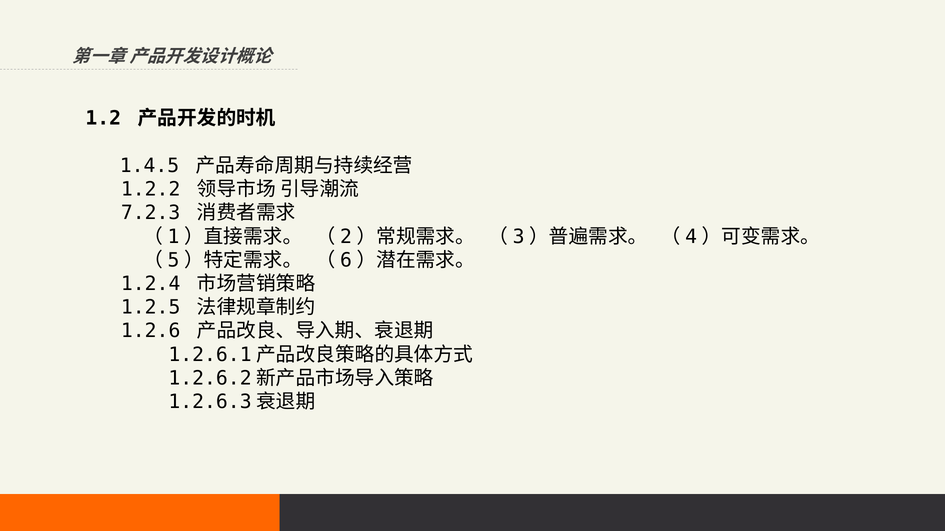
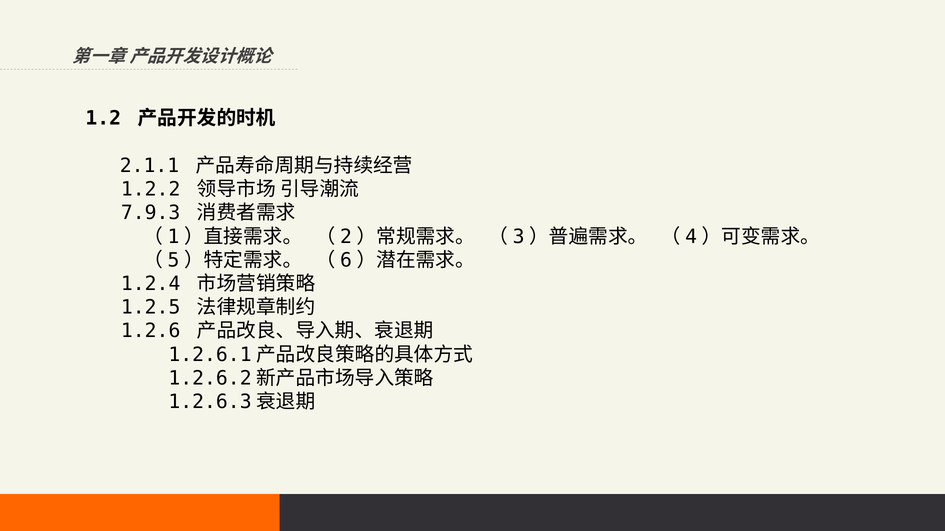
1.4.5: 1.4.5 -> 2.1.1
7.2.3: 7.2.3 -> 7.9.3
